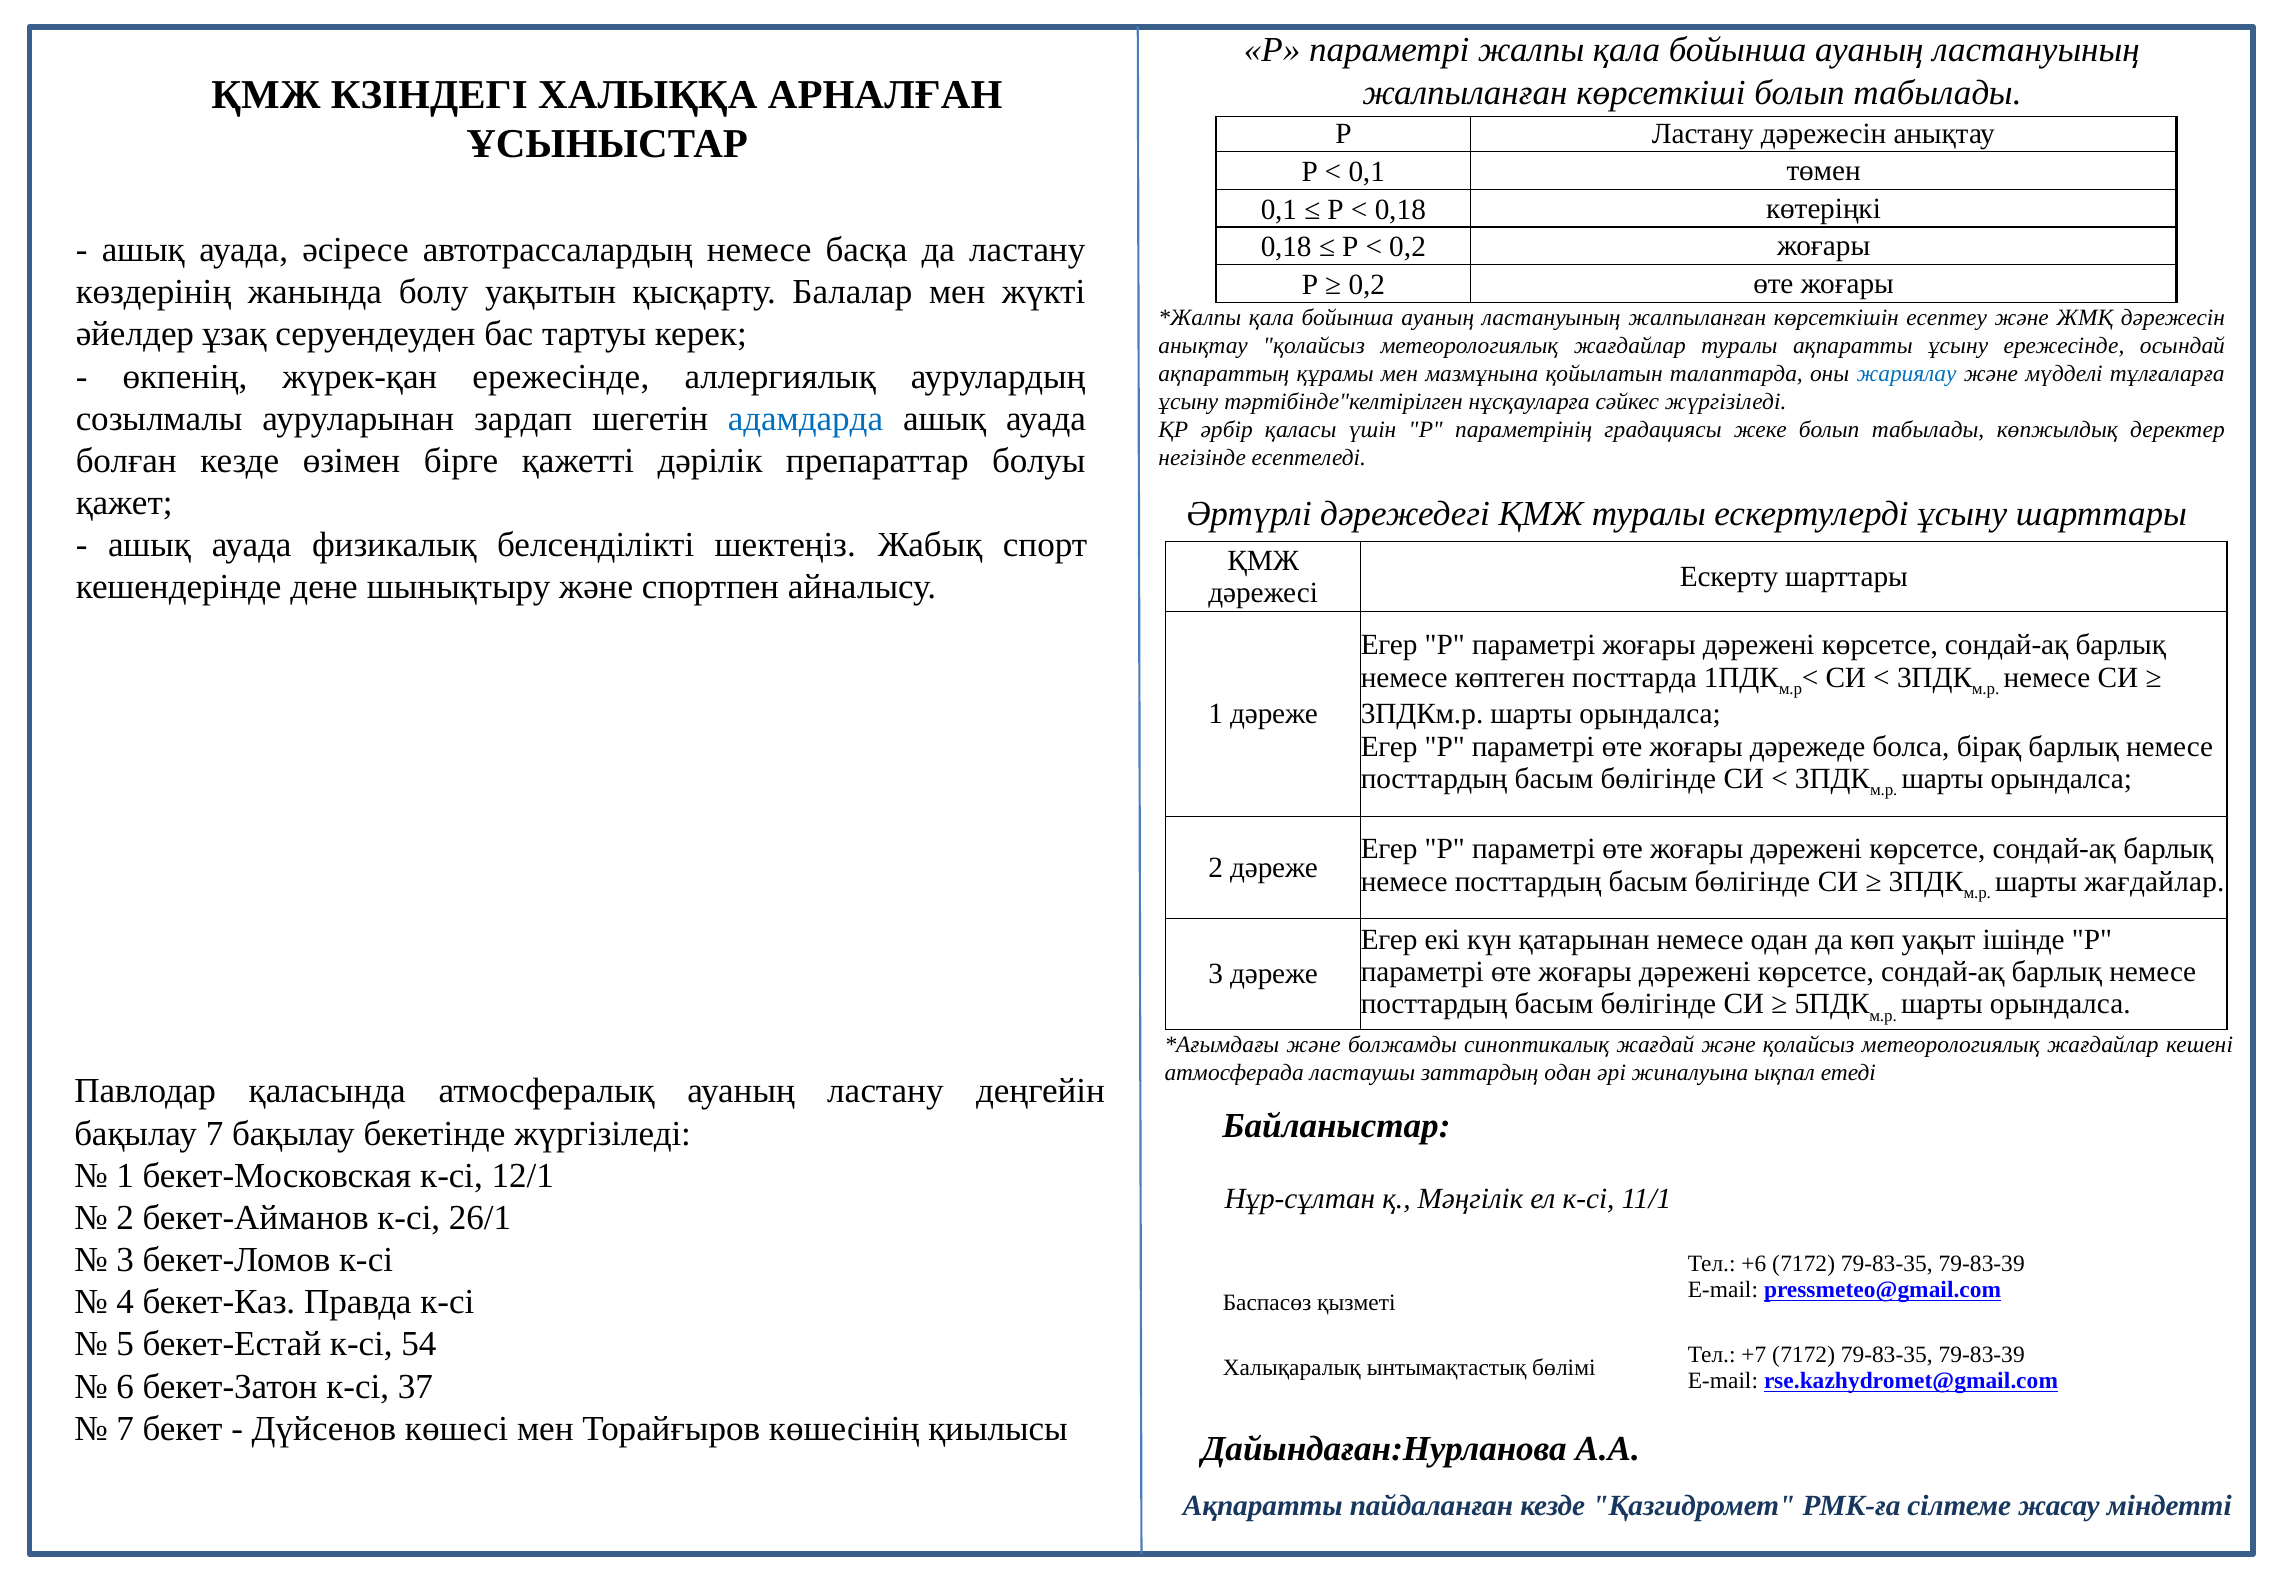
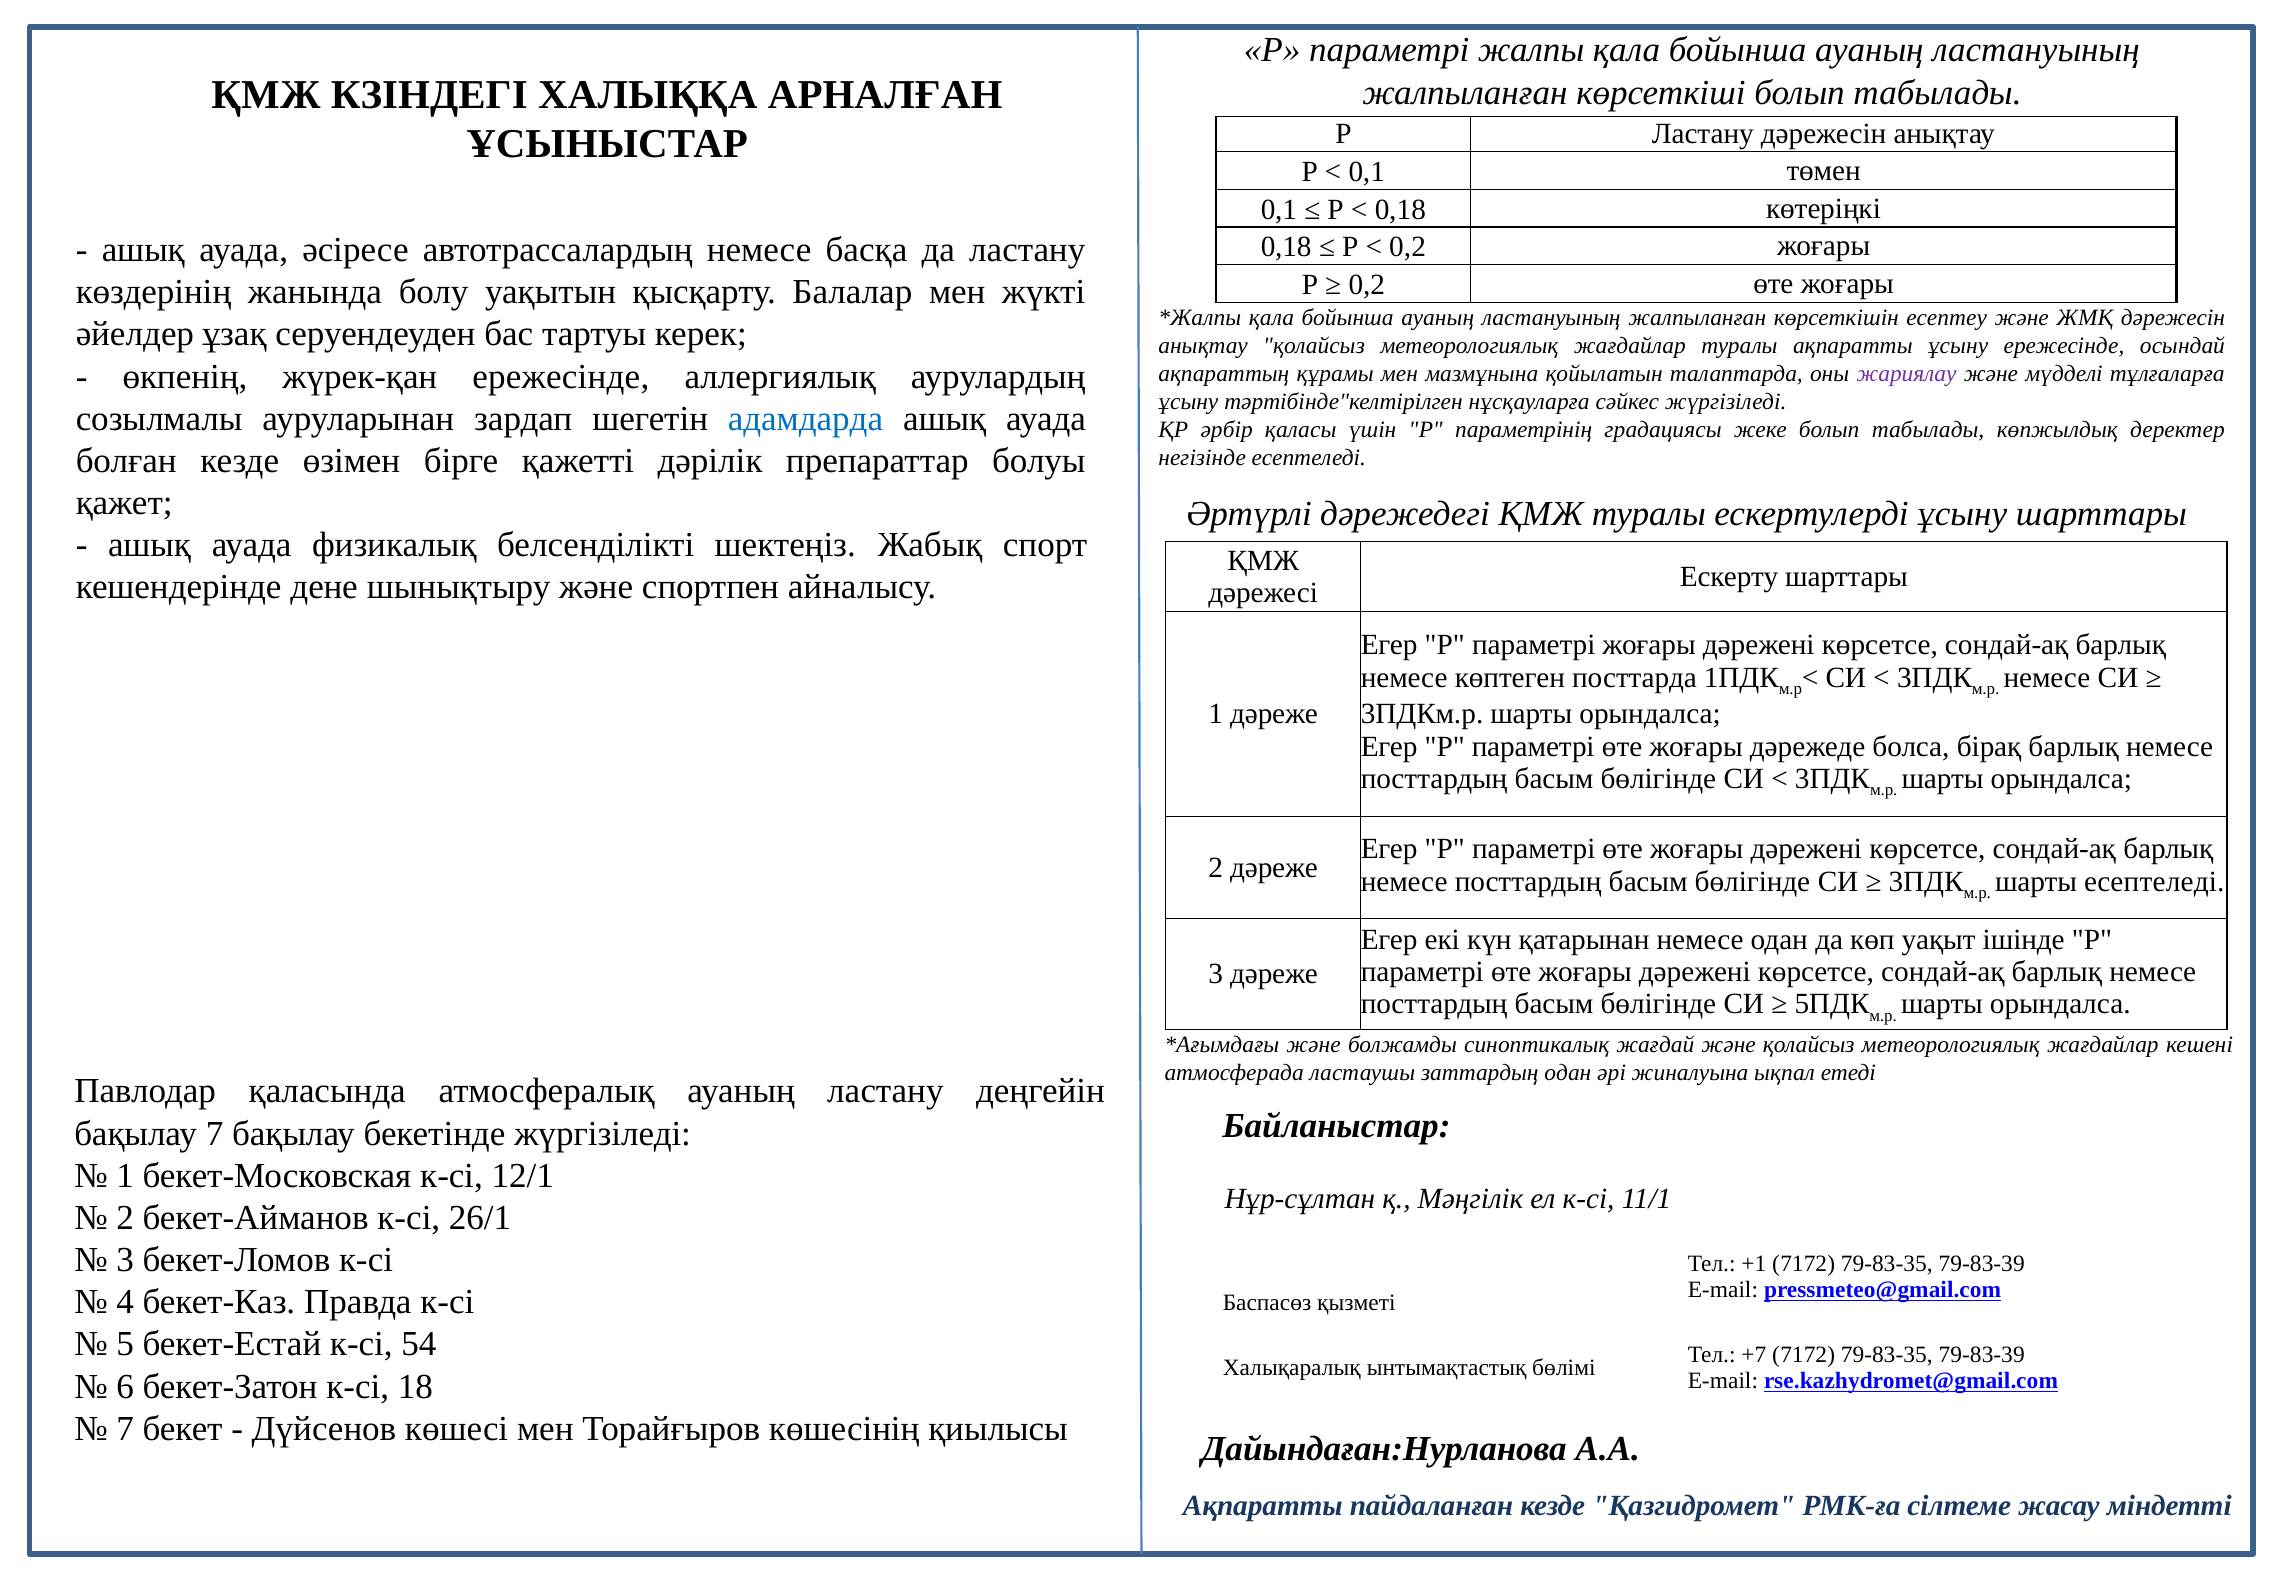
жариялау colour: blue -> purple
шарты жағдайлар: жағдайлар -> есептеледі
+6: +6 -> +1
37: 37 -> 18
